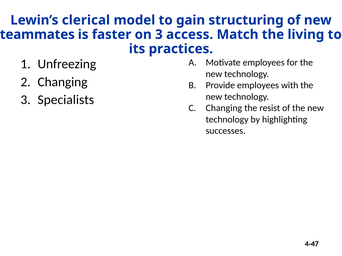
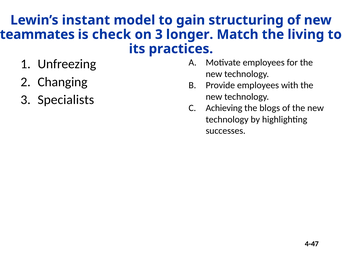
clerical: clerical -> instant
faster: faster -> check
access: access -> longer
Changing at (224, 108): Changing -> Achieving
resist: resist -> blogs
